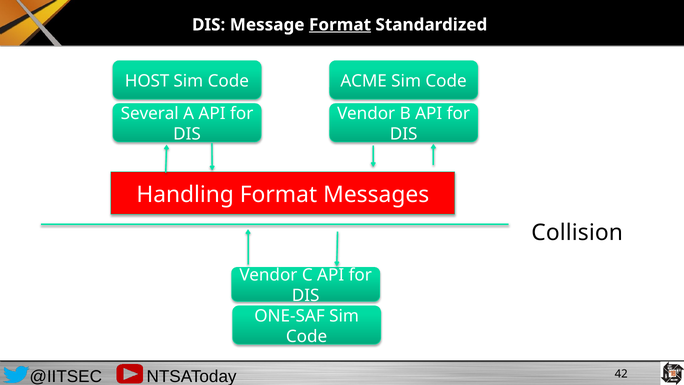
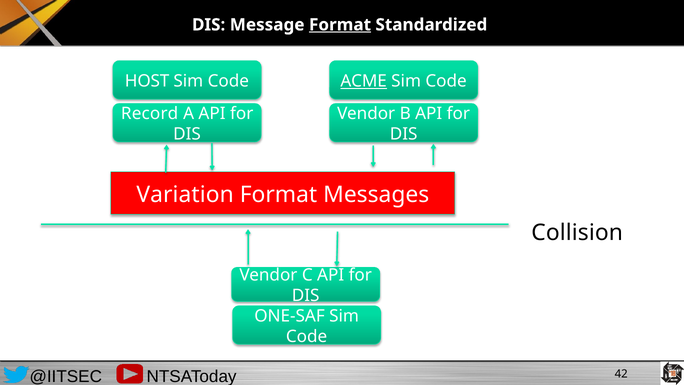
ACME underline: none -> present
Several: Several -> Record
Handling: Handling -> Variation
